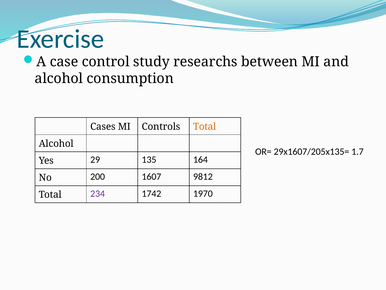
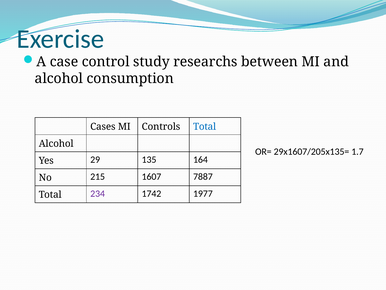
Total at (205, 126) colour: orange -> blue
200: 200 -> 215
9812: 9812 -> 7887
1970: 1970 -> 1977
